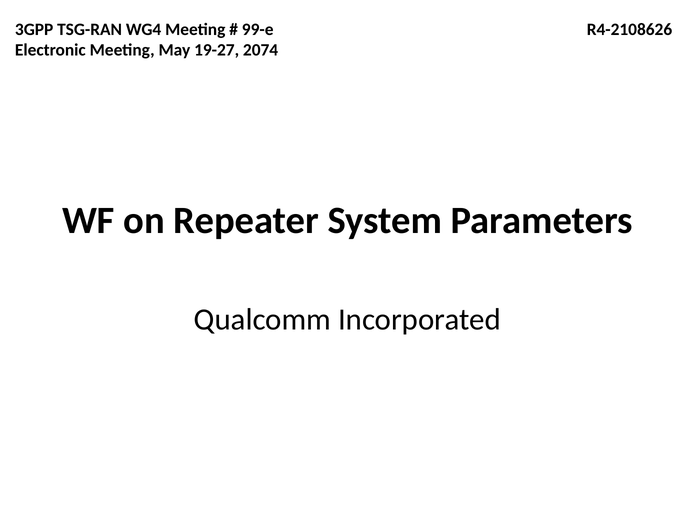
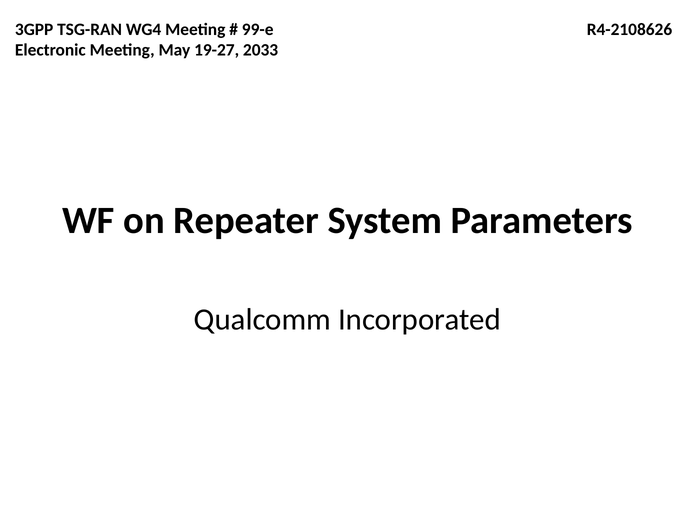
2074: 2074 -> 2033
